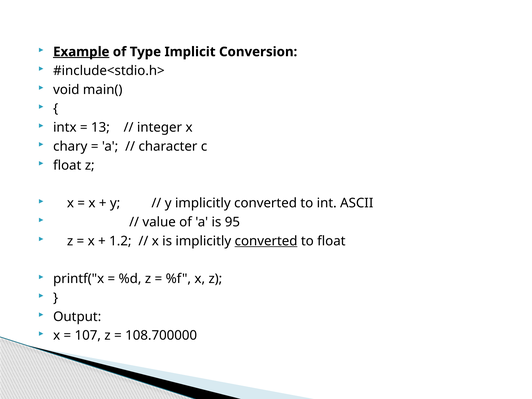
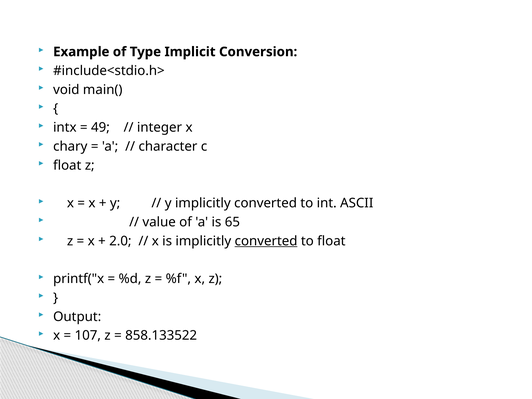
Example underline: present -> none
13: 13 -> 49
95: 95 -> 65
1.2: 1.2 -> 2.0
108.700000: 108.700000 -> 858.133522
